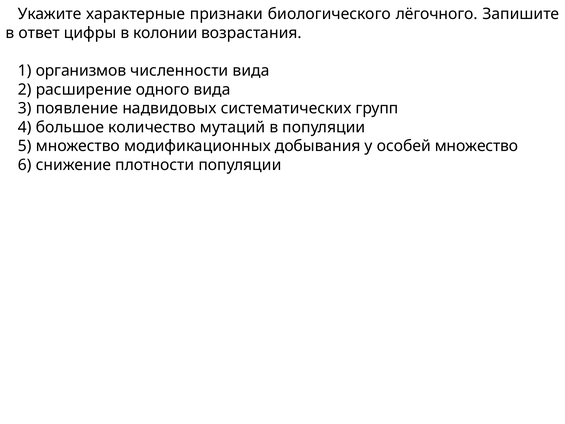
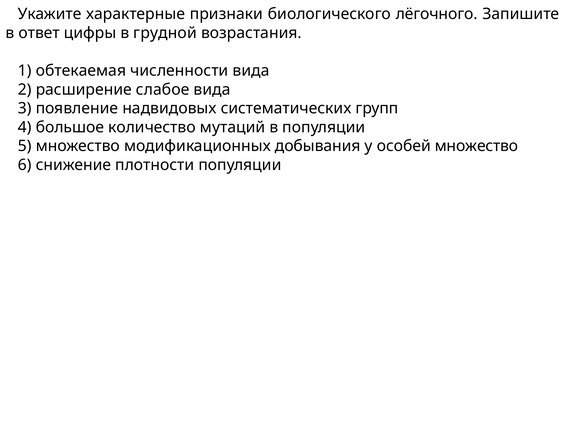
колонии: колонии -> грудной
организмов: организмов -> обтекаемая
одного: одного -> слабое
